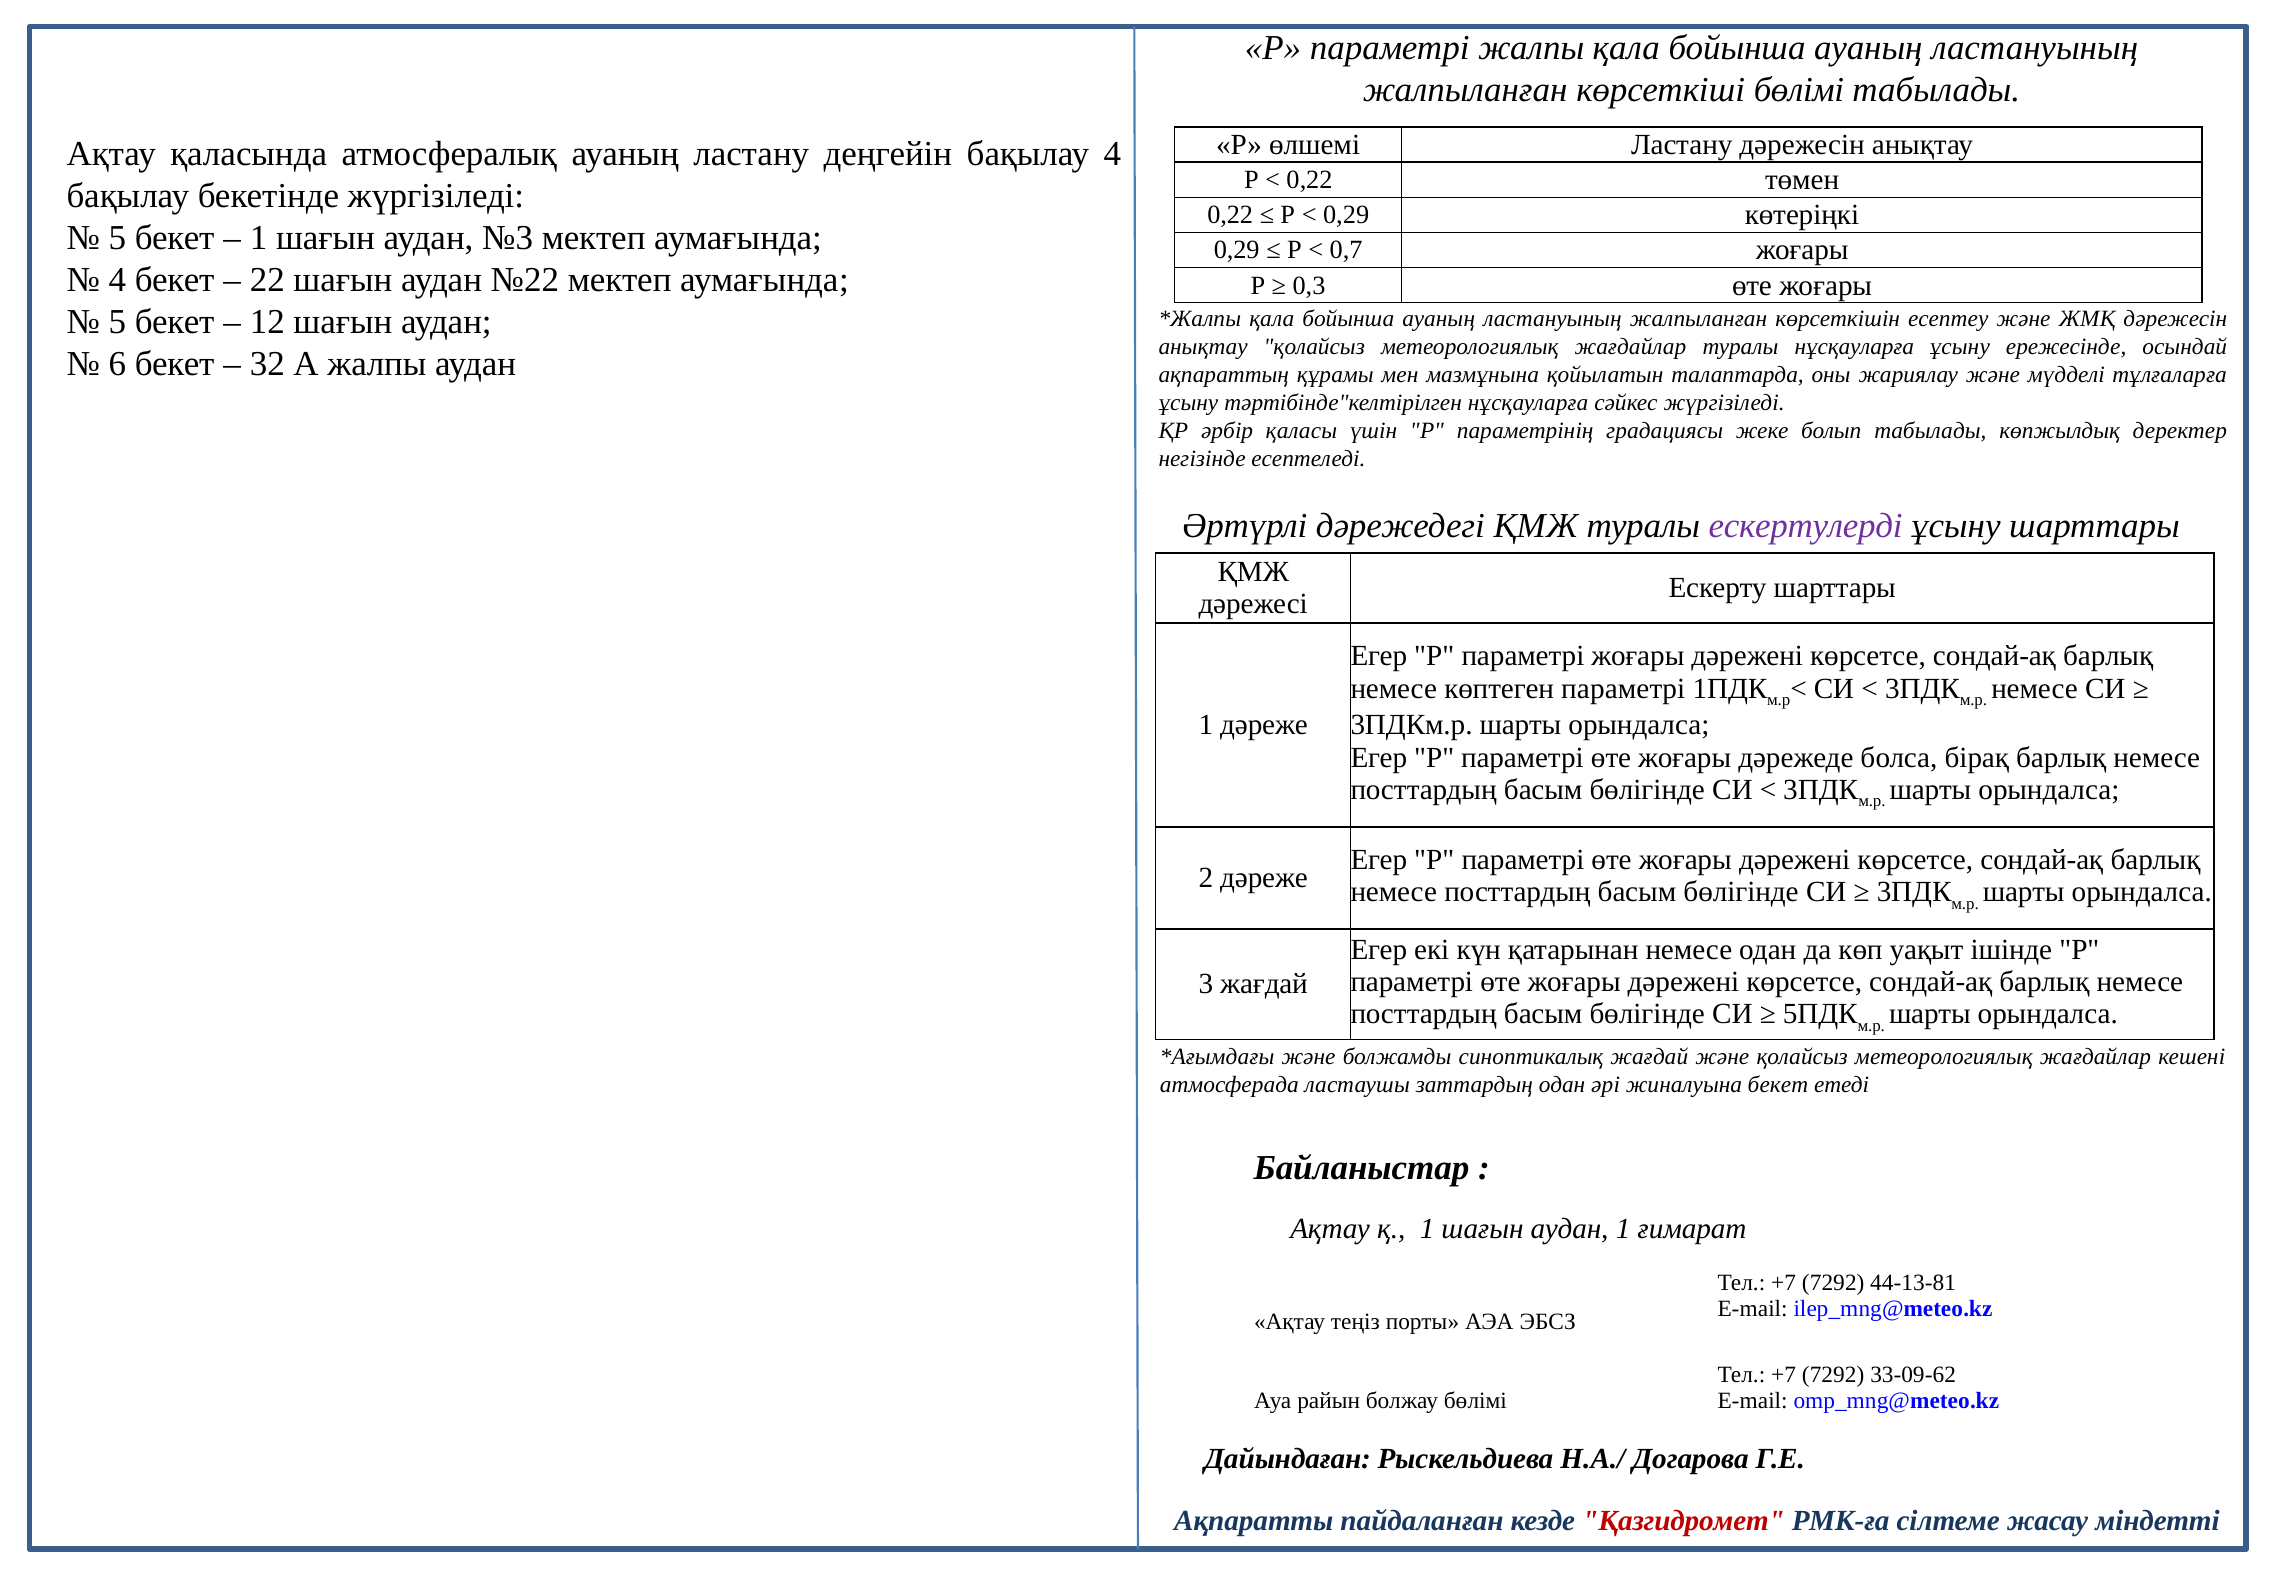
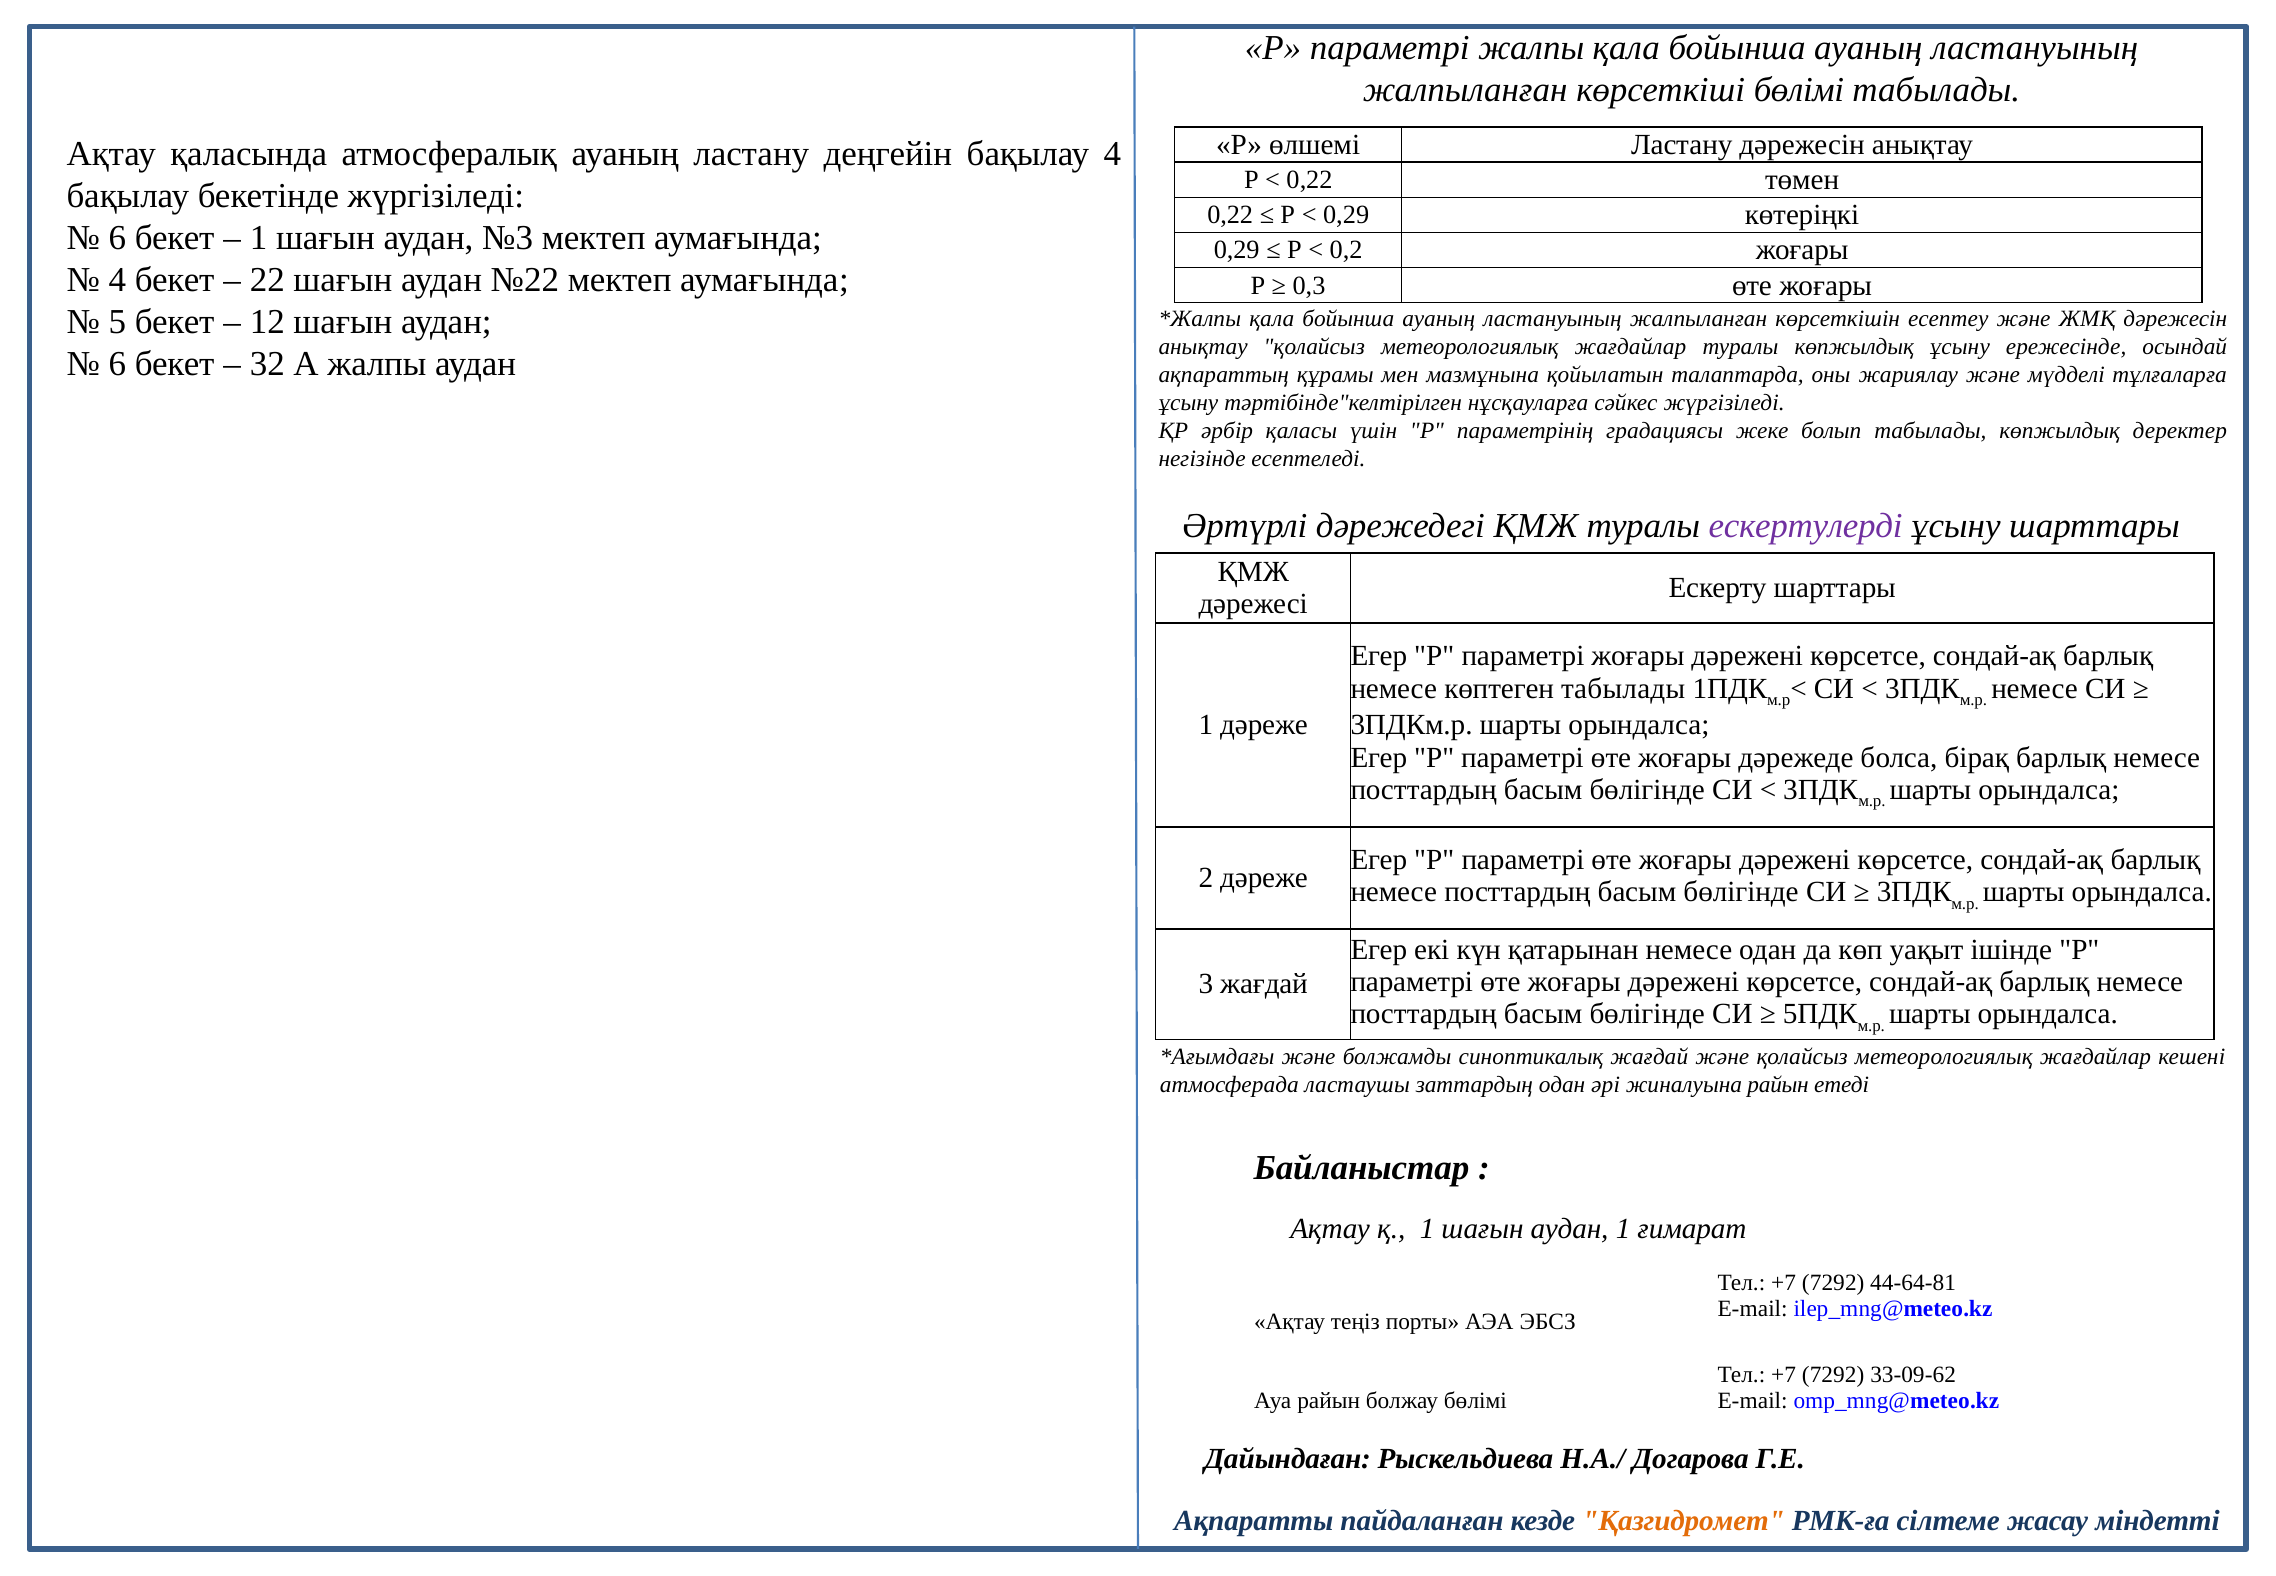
5 at (117, 238): 5 -> 6
0,7: 0,7 -> 0,2
туралы нұсқауларға: нұсқауларға -> көпжылдық
көптеген параметрі: параметрі -> табылады
жиналуына бекет: бекет -> райын
44-13-81: 44-13-81 -> 44-64-81
Қазгидромет colour: red -> orange
